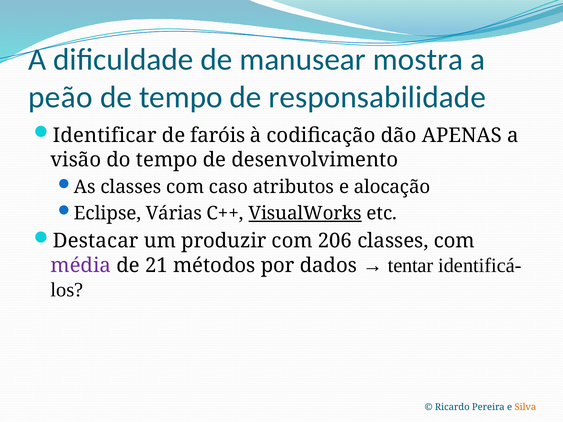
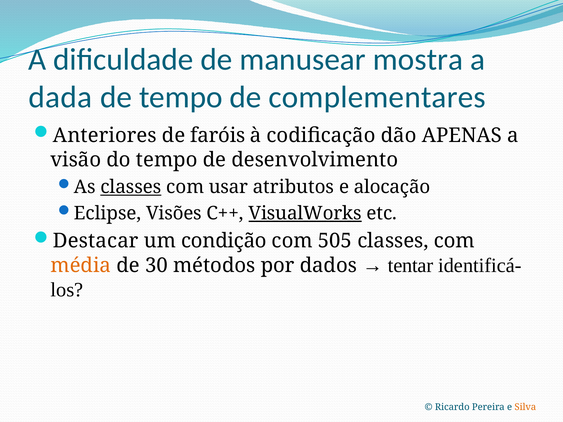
peão: peão -> dada
responsabilidade: responsabilidade -> complementares
Identificar: Identificar -> Anteriores
classes at (131, 187) underline: none -> present
caso: caso -> usar
Várias: Várias -> Visões
produzir: produzir -> condição
206: 206 -> 505
média colour: purple -> orange
21: 21 -> 30
